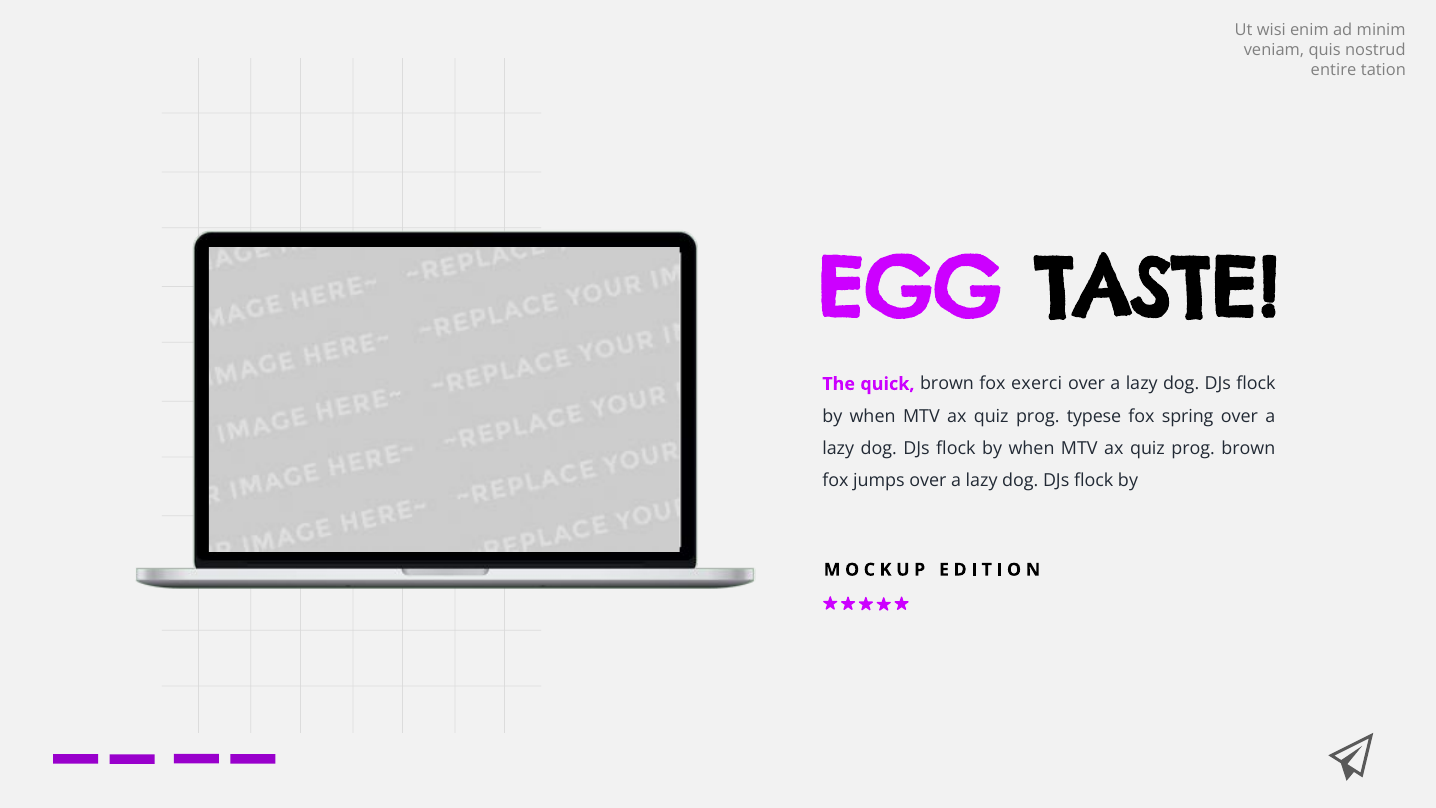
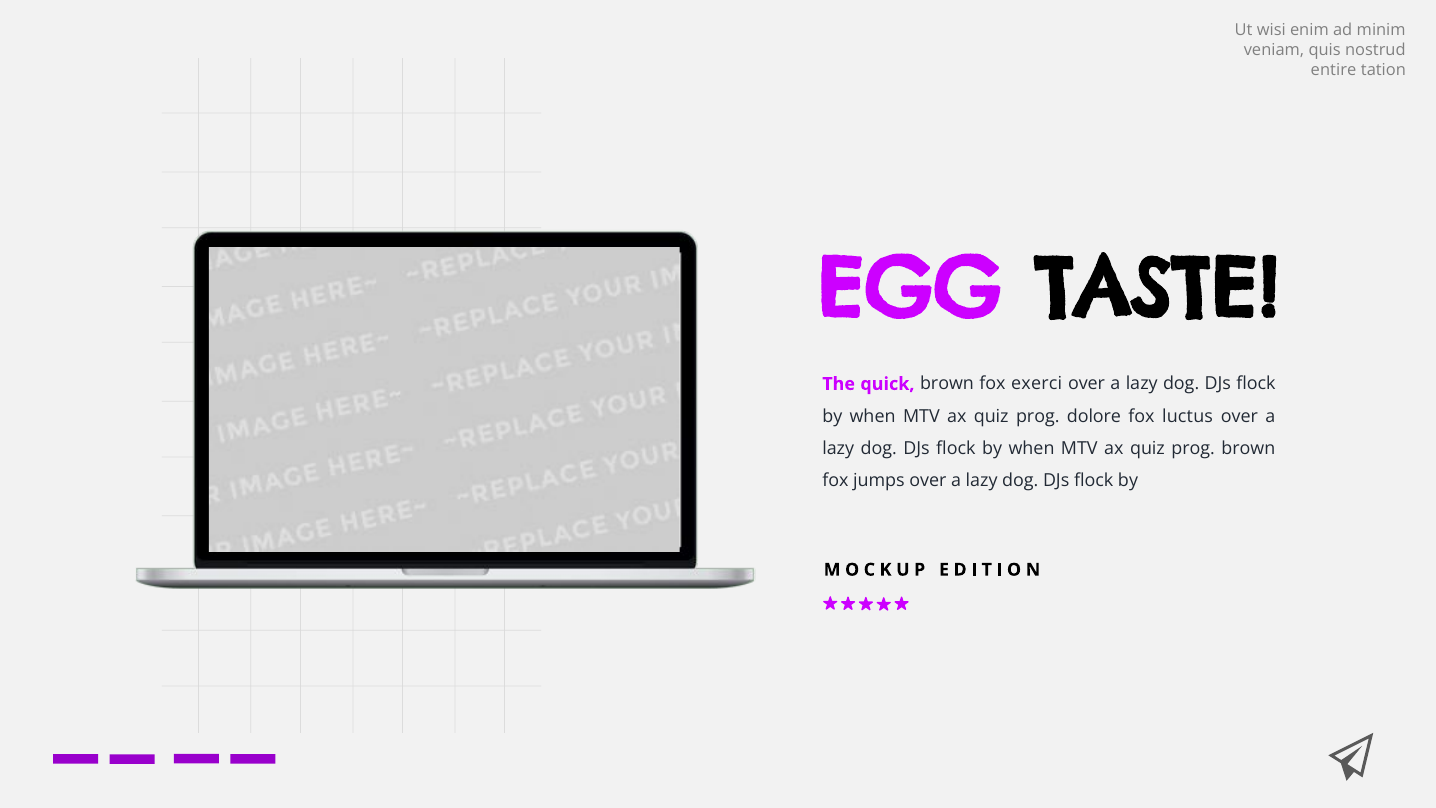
typese: typese -> dolore
spring: spring -> luctus
